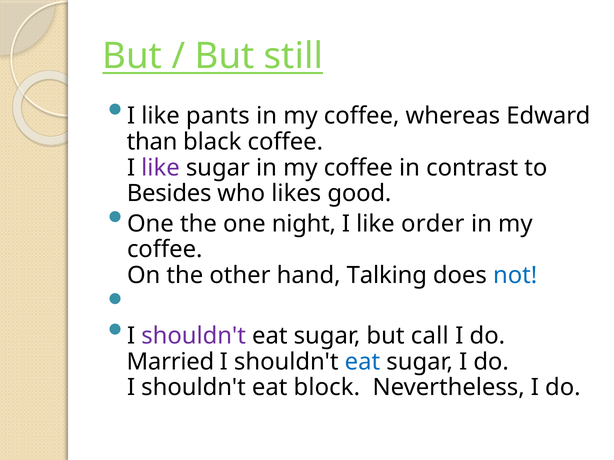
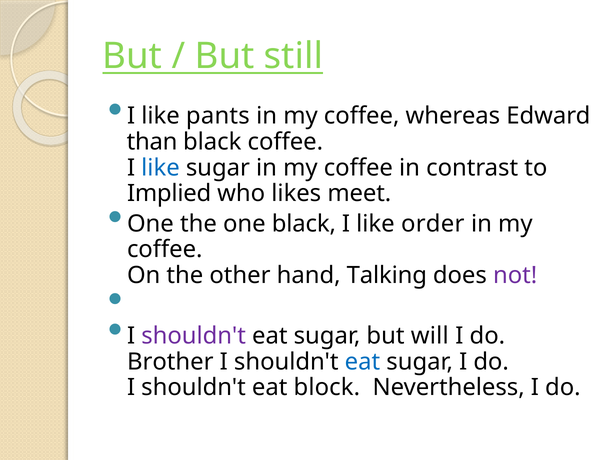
like at (160, 168) colour: purple -> blue
Besides: Besides -> Implied
good: good -> meet
one night: night -> black
not colour: blue -> purple
call: call -> will
Married: Married -> Brother
